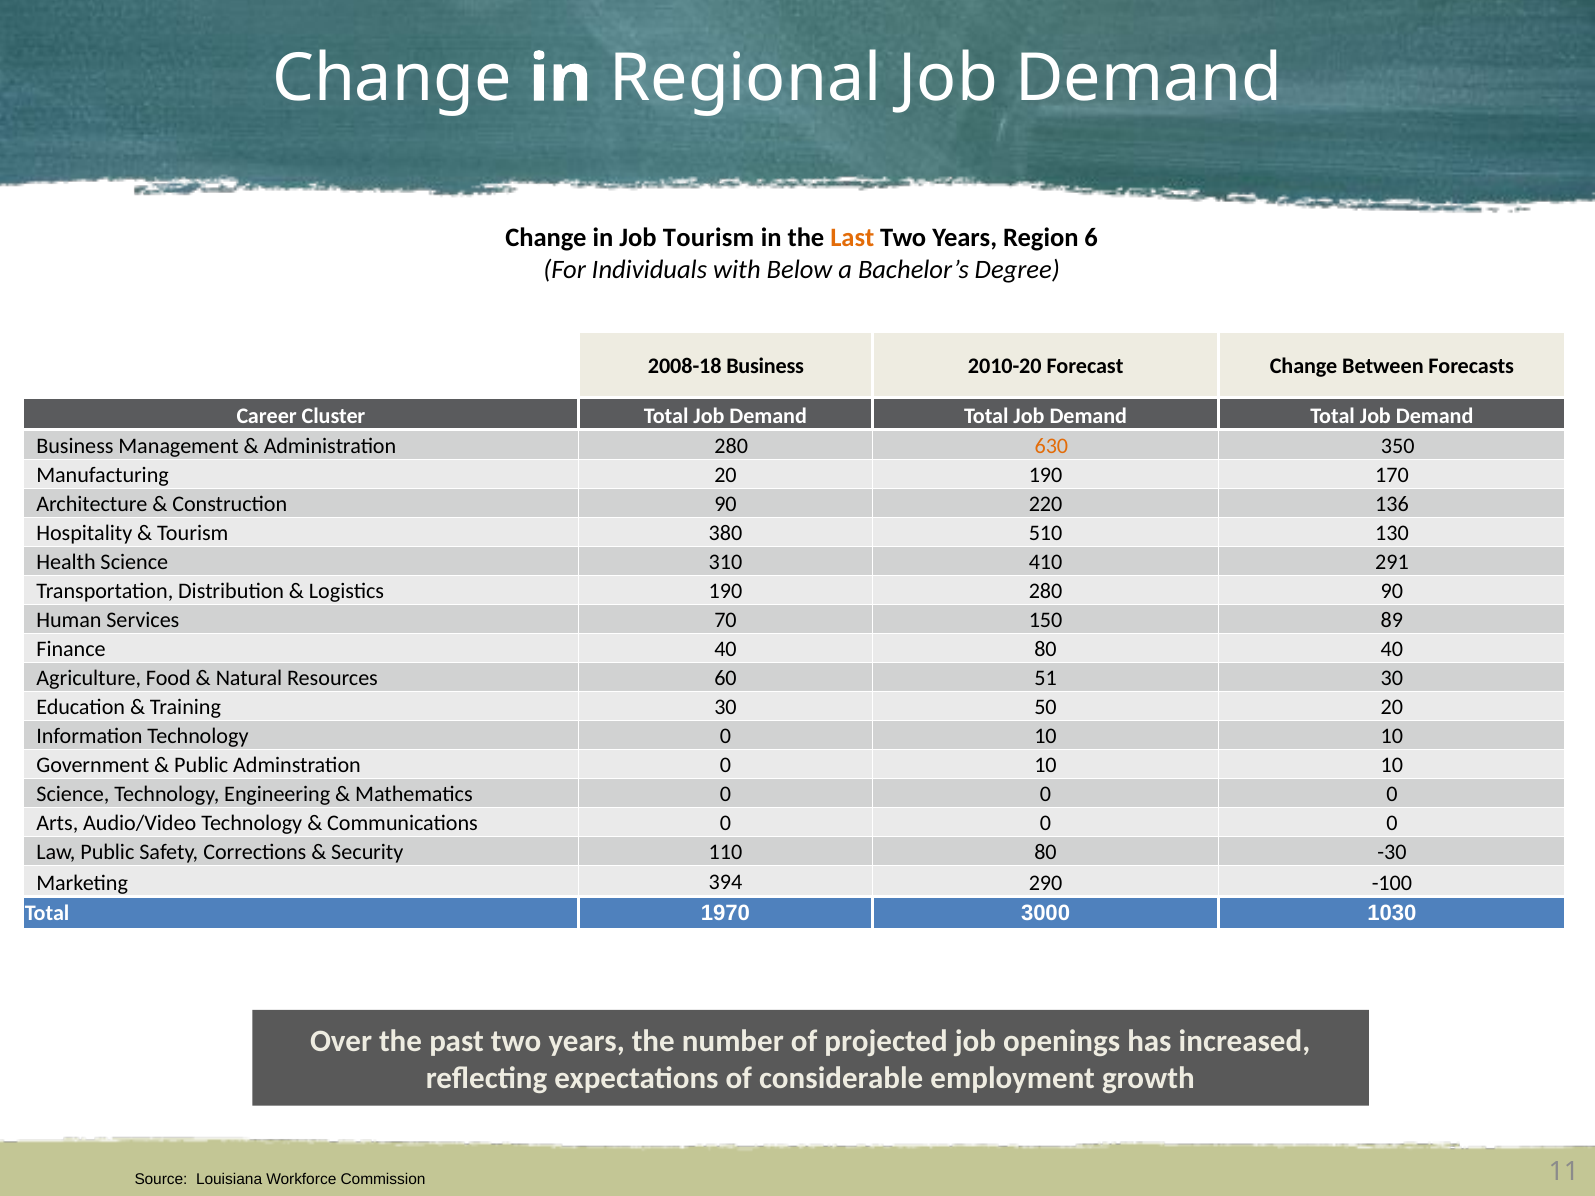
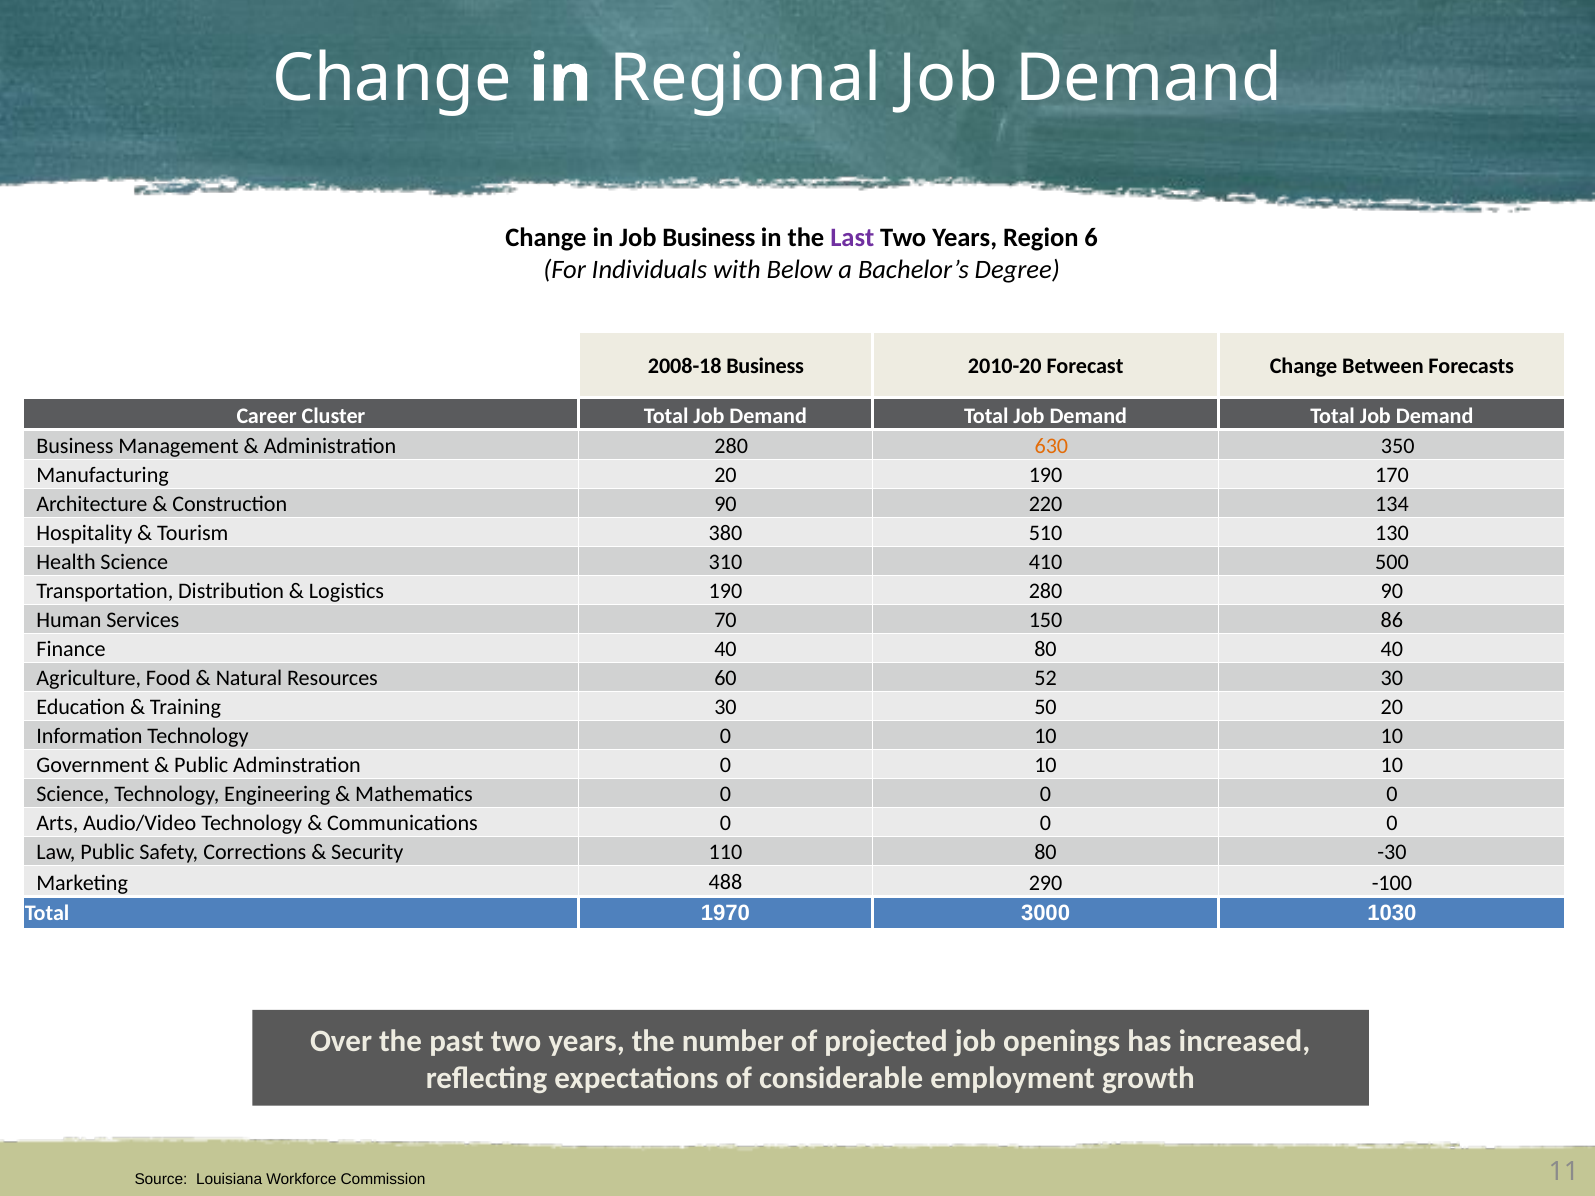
Job Tourism: Tourism -> Business
Last colour: orange -> purple
136: 136 -> 134
291: 291 -> 500
89: 89 -> 86
51: 51 -> 52
394: 394 -> 488
